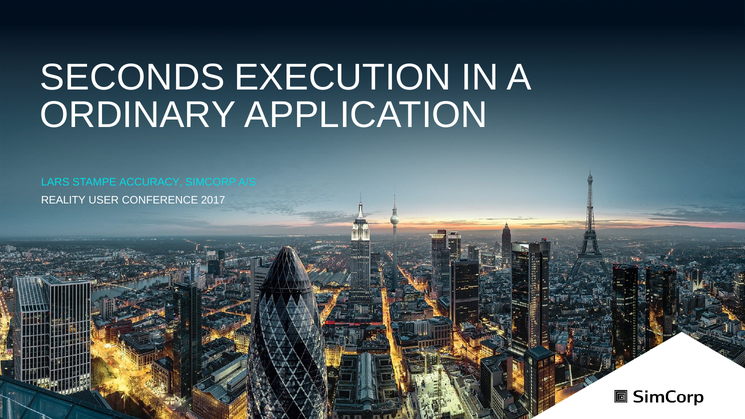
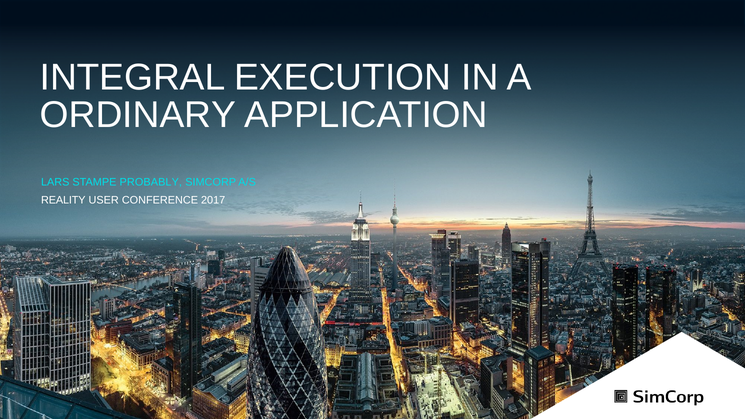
SECONDS: SECONDS -> INTEGRAL
ACCURACY: ACCURACY -> PROBABLY
